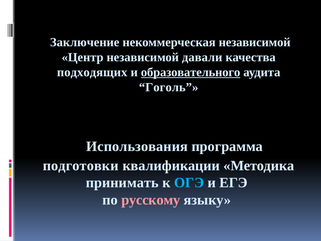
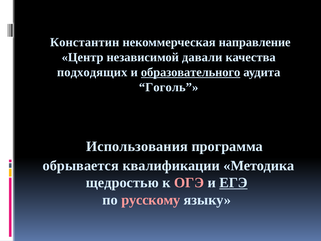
Заключение: Заключение -> Константин
некоммерческая независимой: независимой -> направление
подготовки: подготовки -> обрывается
принимать: принимать -> щедростью
ОГЭ colour: light blue -> pink
ЕГЭ underline: none -> present
